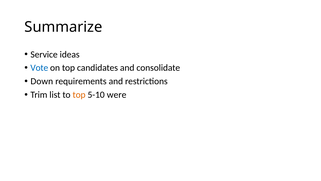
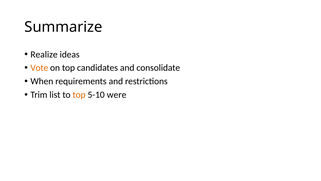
Service: Service -> Realize
Vote colour: blue -> orange
Down: Down -> When
